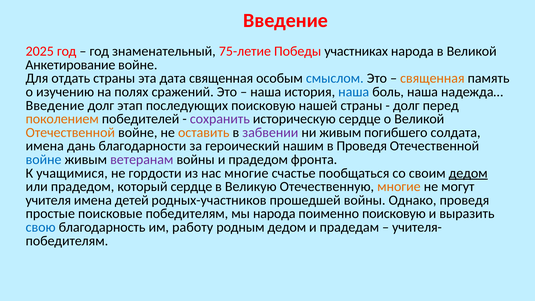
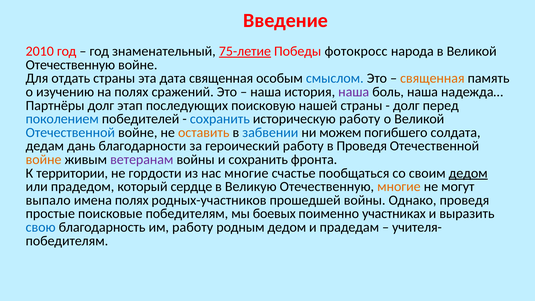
2025: 2025 -> 2010
75-летие underline: none -> present
участниках: участниках -> фотокросс
Анкетирование at (70, 65): Анкетирование -> Отечественную
наша at (354, 92) colour: blue -> purple
Введение at (55, 105): Введение -> Партнёры
поколением colour: orange -> blue
сохранить at (220, 119) colour: purple -> blue
историческую сердце: сердце -> работу
Отечественной at (70, 132) colour: orange -> blue
забвении colour: purple -> blue
ни живым: живым -> можем
имена at (45, 146): имена -> дедам
героический нашим: нашим -> работу
войне at (44, 160) colour: blue -> orange
и прадедом: прадедом -> сохранить
учащимися: учащимися -> территории
учителя: учителя -> выпало
имена детей: детей -> полях
мы народа: народа -> боевых
поименно поисковую: поисковую -> участниках
